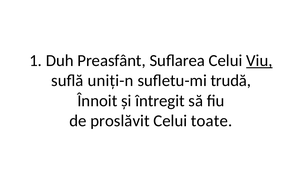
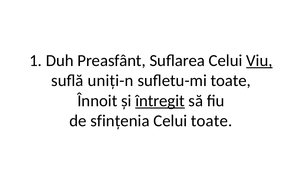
sufletu-mi trudă: trudă -> toate
întregit underline: none -> present
proslăvit: proslăvit -> sfințenia
